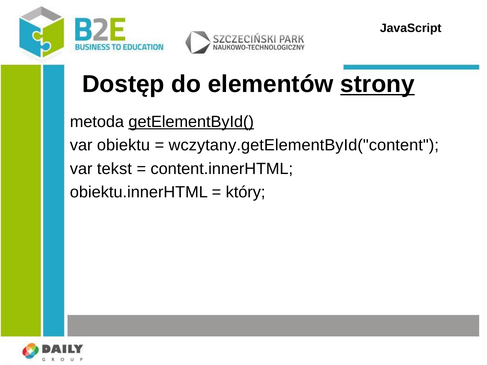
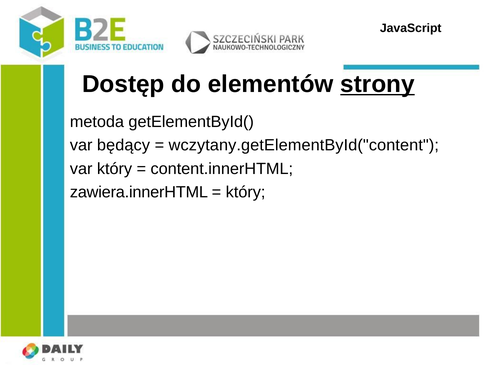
getElementById( underline: present -> none
obiektu: obiektu -> będący
var tekst: tekst -> który
obiektu.innerHTML: obiektu.innerHTML -> zawiera.innerHTML
